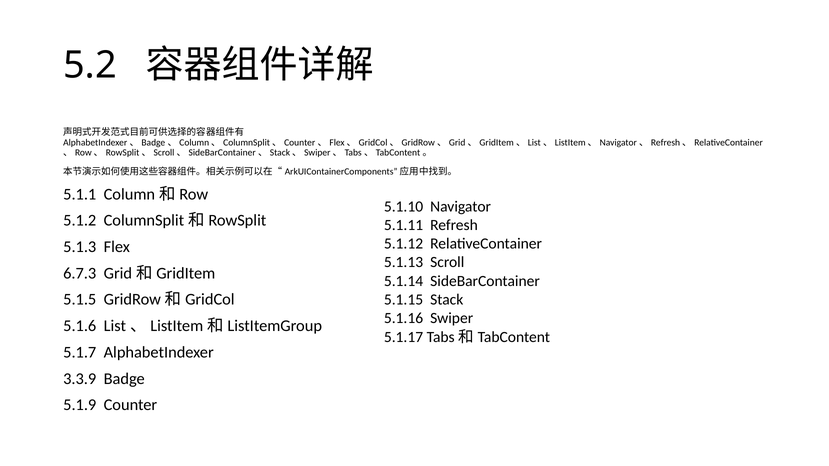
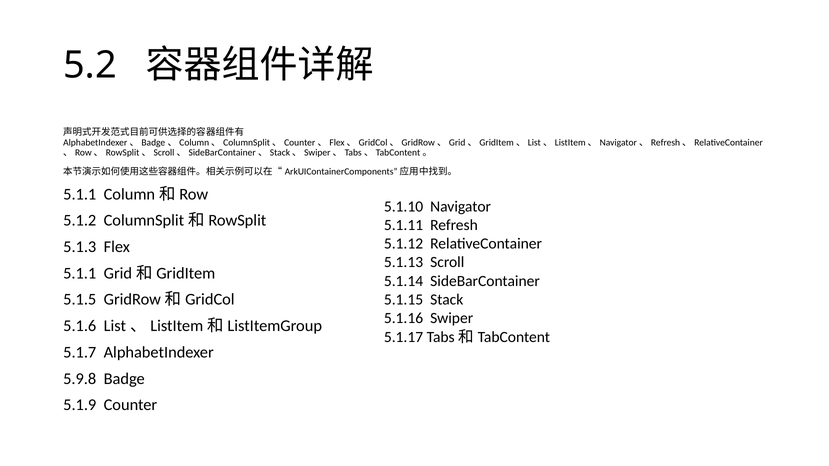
6.7.3 at (80, 273): 6.7.3 -> 5.1.1
3.3.9: 3.3.9 -> 5.9.8
